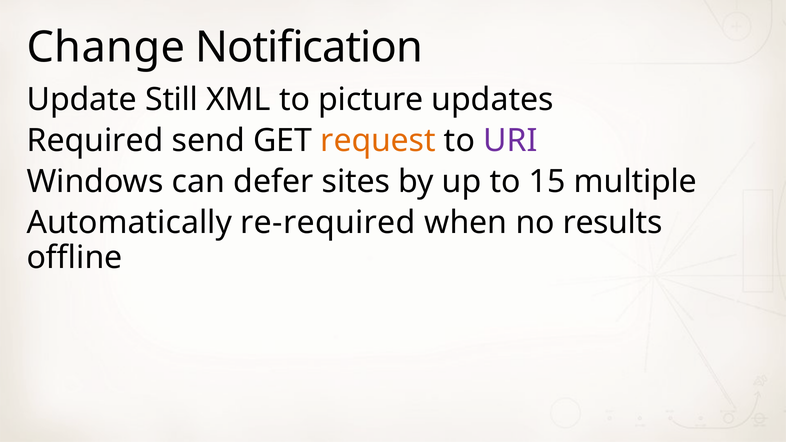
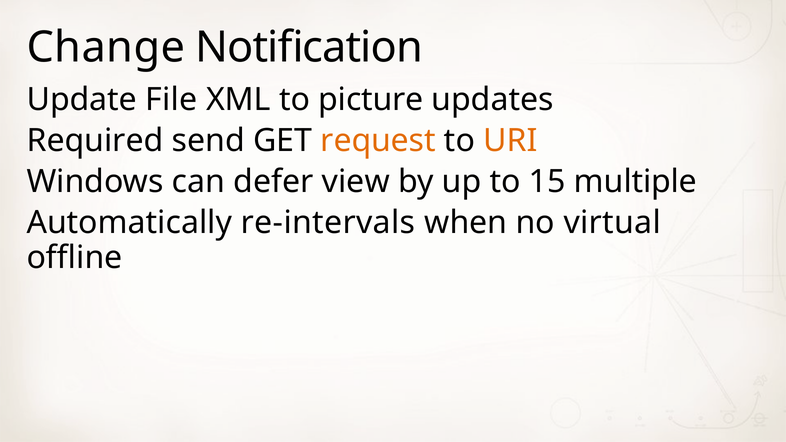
Still: Still -> File
URI colour: purple -> orange
sites: sites -> view
re-required: re-required -> re-intervals
results: results -> virtual
